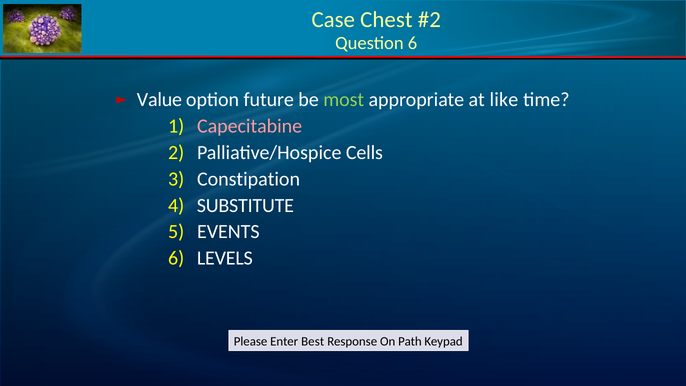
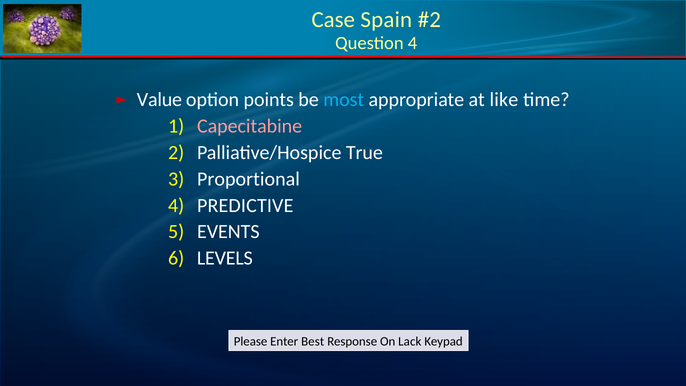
Chest: Chest -> Spain
Question 6: 6 -> 4
future: future -> points
most colour: light green -> light blue
Cells: Cells -> True
Constipation: Constipation -> Proportional
SUBSTITUTE: SUBSTITUTE -> PREDICTIVE
Path: Path -> Lack
